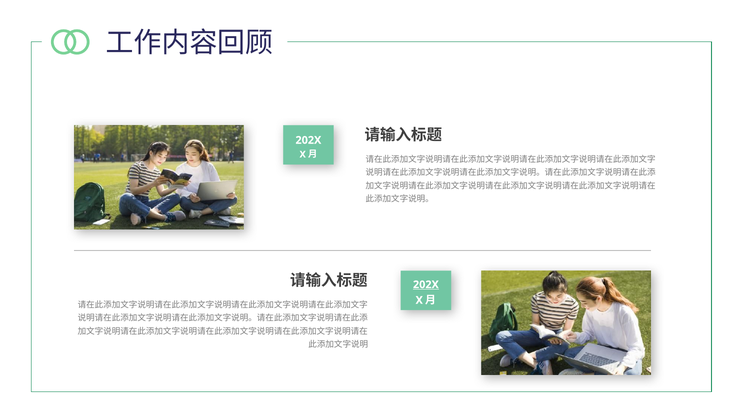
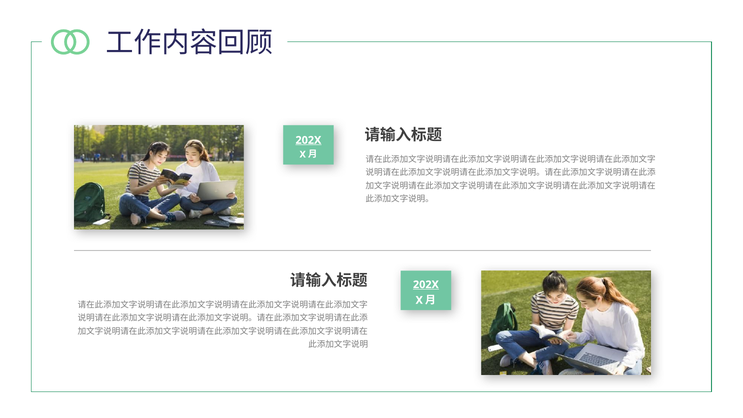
202X at (308, 140) underline: none -> present
